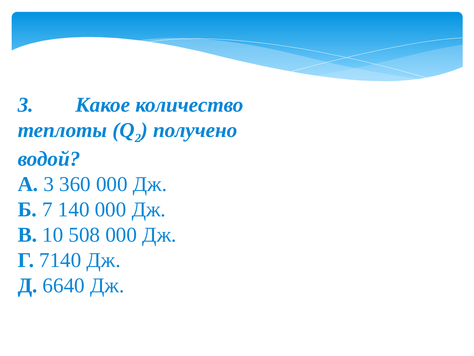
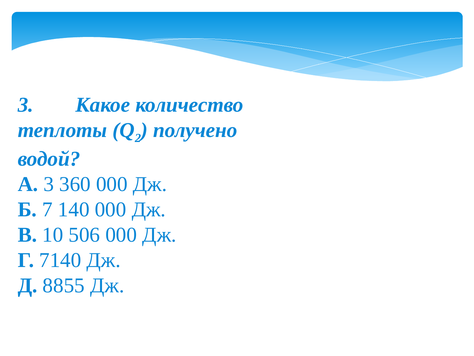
508: 508 -> 506
6640: 6640 -> 8855
